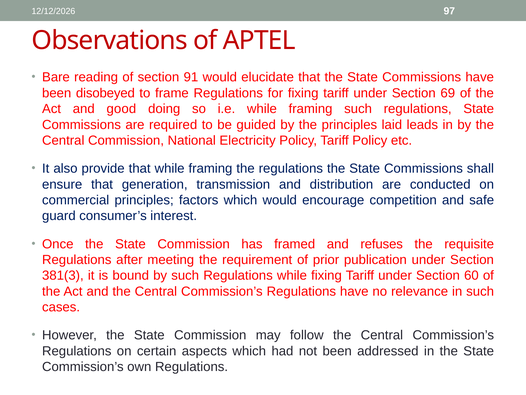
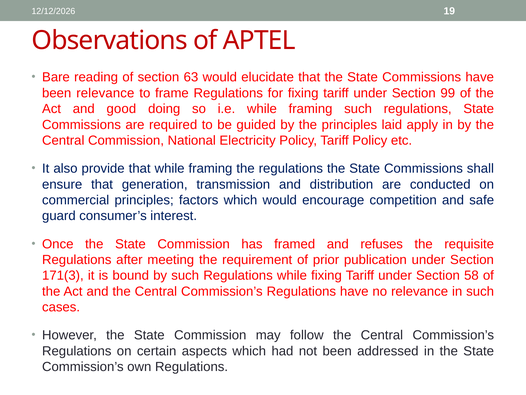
97: 97 -> 19
91: 91 -> 63
been disobeyed: disobeyed -> relevance
69: 69 -> 99
leads: leads -> apply
381(3: 381(3 -> 171(3
60: 60 -> 58
